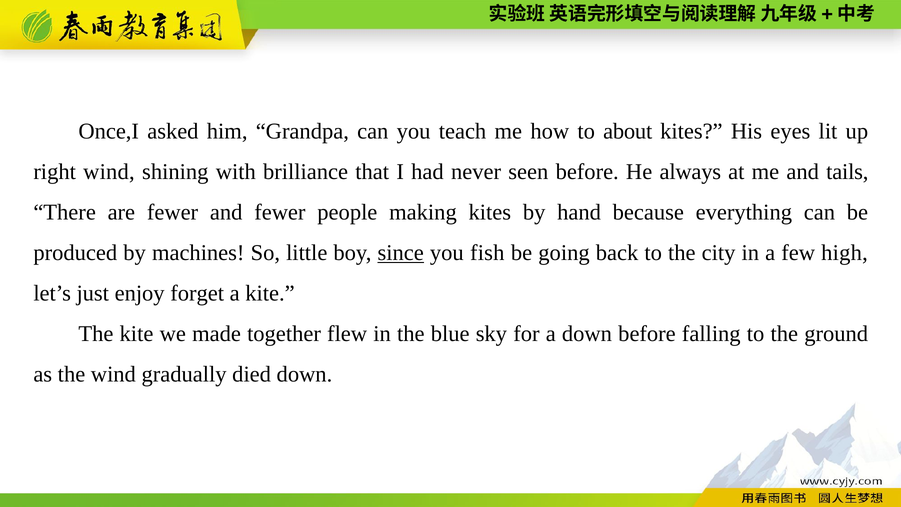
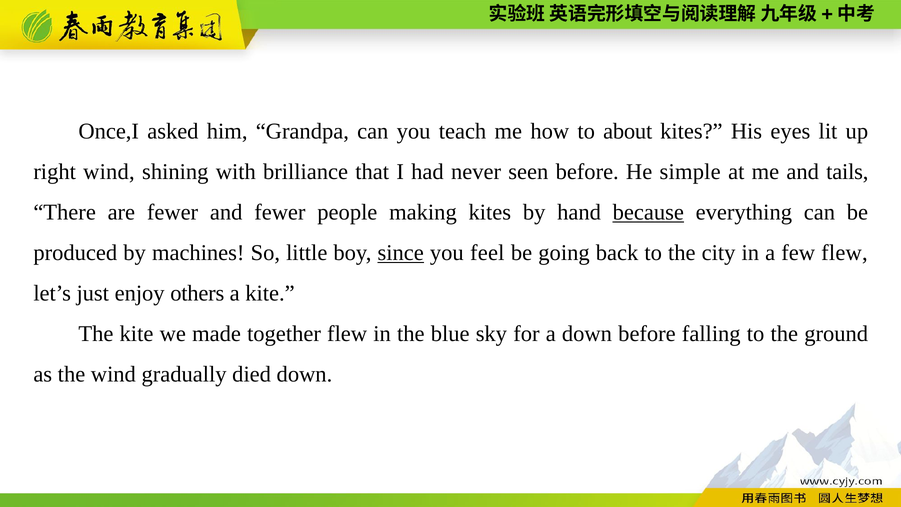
always: always -> simple
because underline: none -> present
fish: fish -> feel
few high: high -> flew
forget: forget -> others
